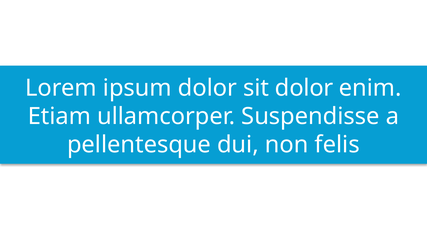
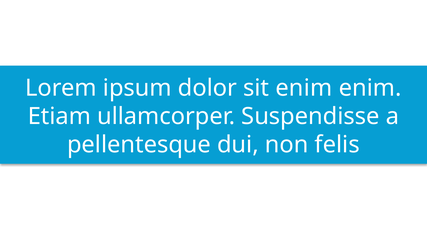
sit dolor: dolor -> enim
